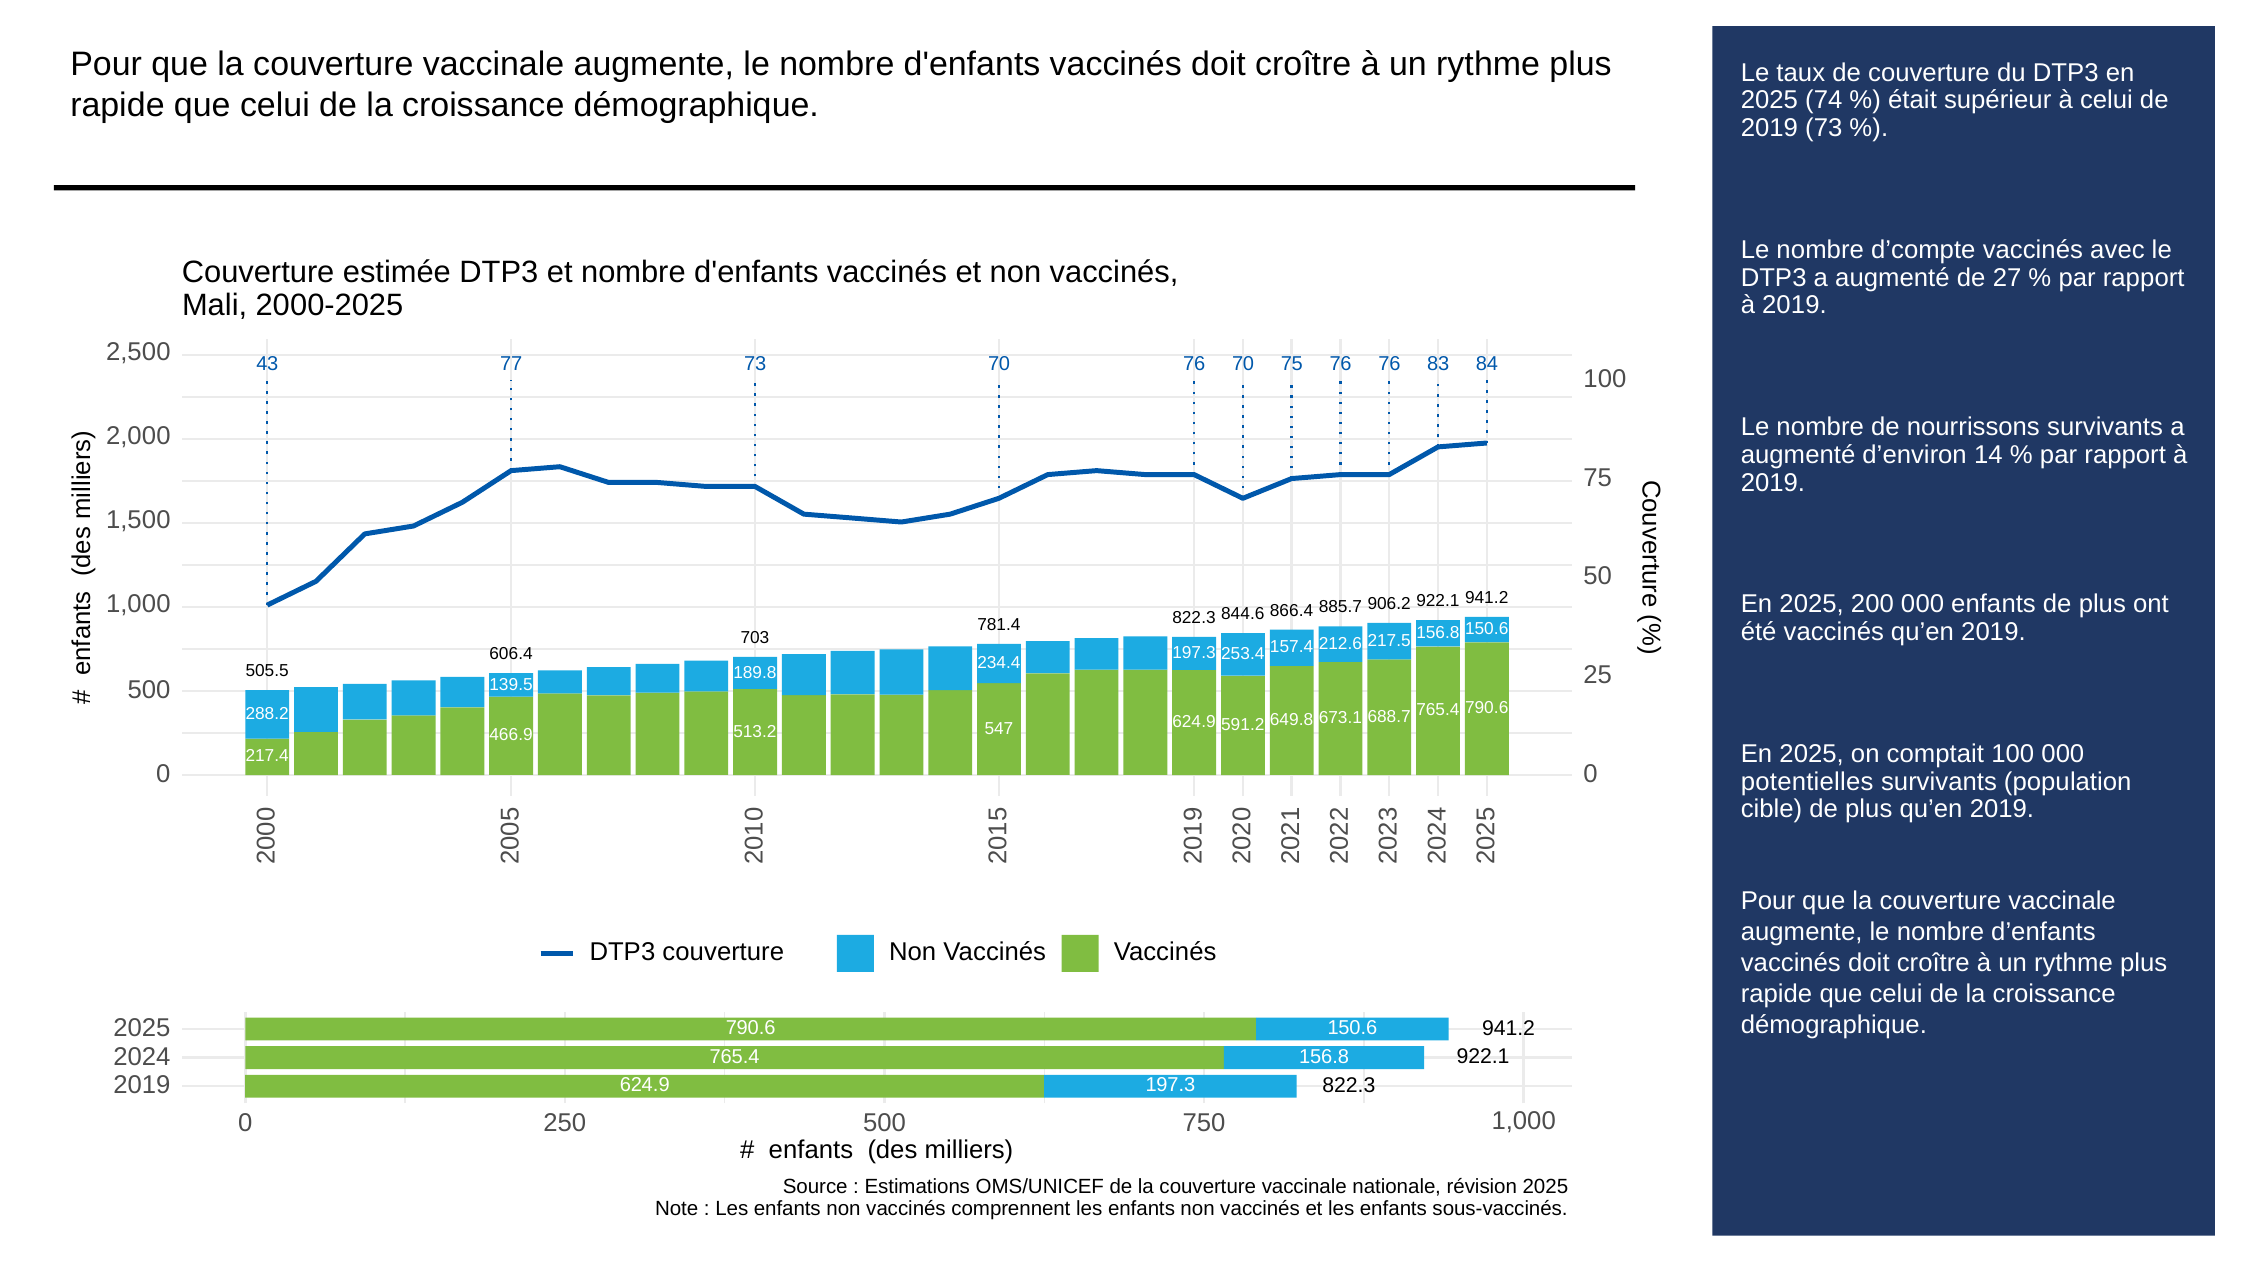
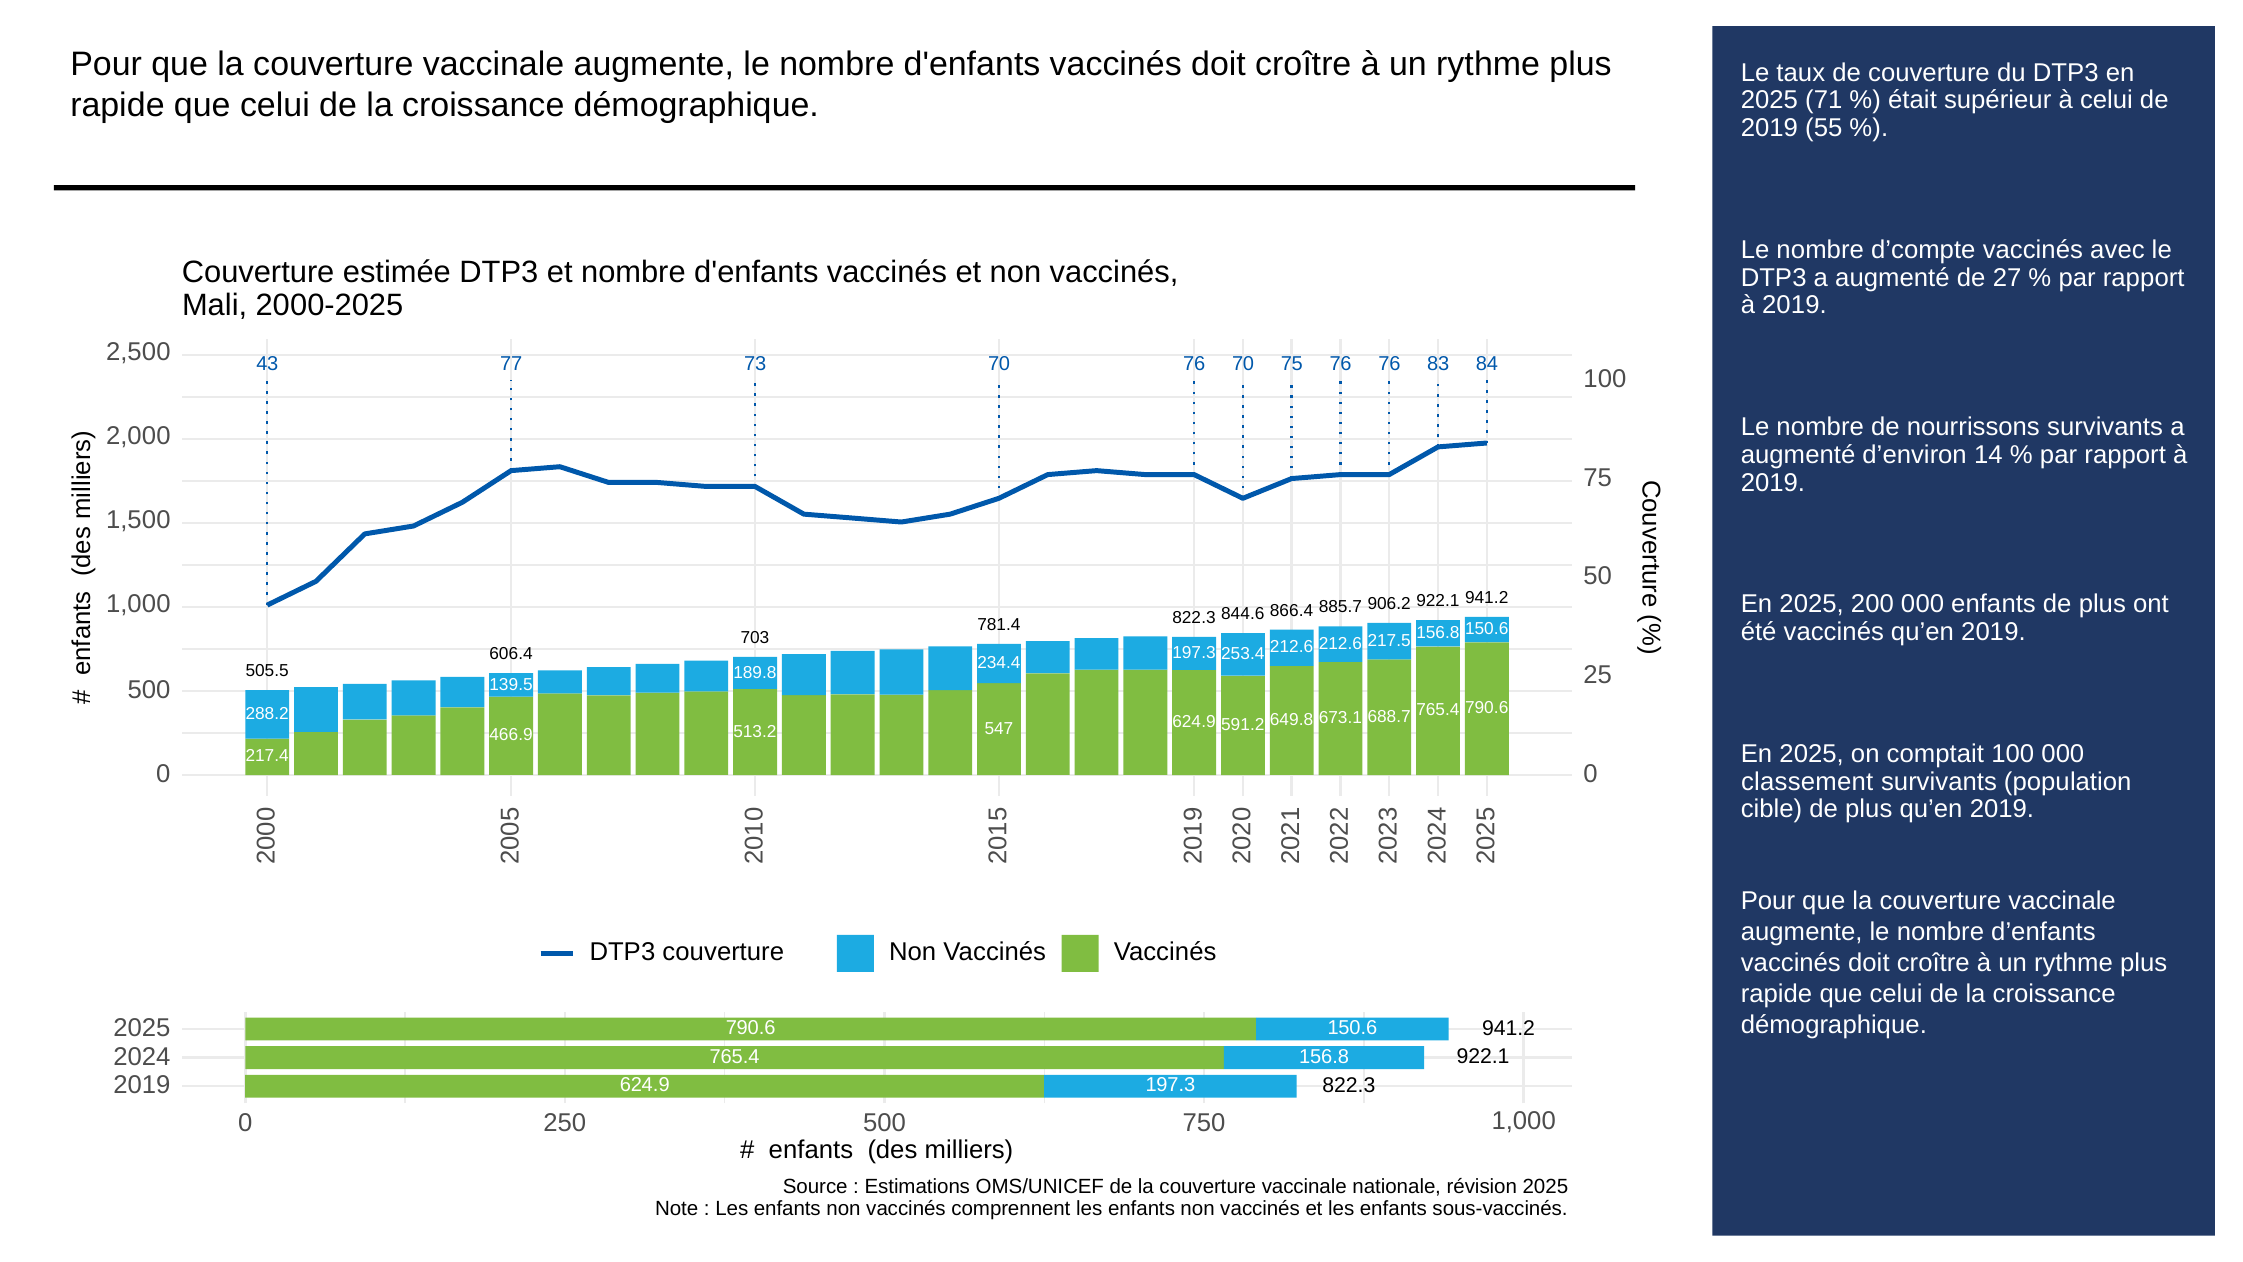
74: 74 -> 71
2019 73: 73 -> 55
157.4 at (1292, 647): 157.4 -> 212.6
potentielles: potentielles -> classement
